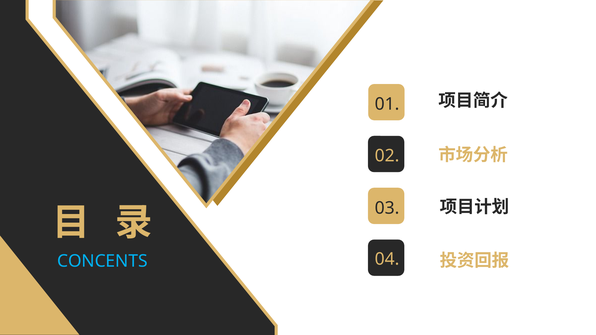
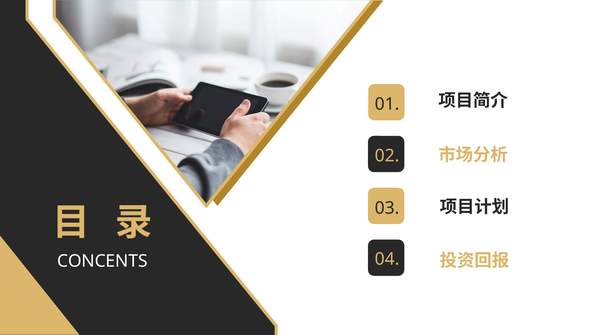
CONCENTS colour: light blue -> white
